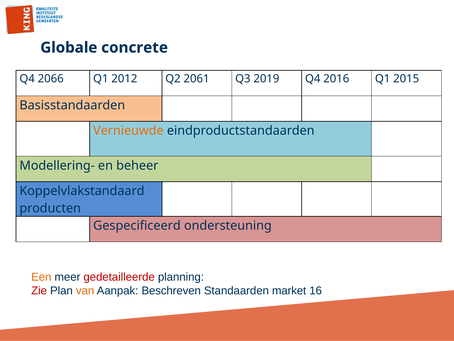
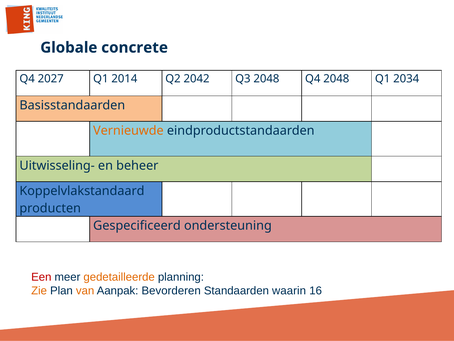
2066: 2066 -> 2027
2012: 2012 -> 2014
2061: 2061 -> 2042
Q3 2019: 2019 -> 2048
Q4 2016: 2016 -> 2048
2015: 2015 -> 2034
Modellering-: Modellering- -> Uitwisseling-
Een colour: orange -> red
gedetailleerde colour: red -> orange
Zie colour: red -> orange
Beschreven: Beschreven -> Bevorderen
market: market -> waarin
